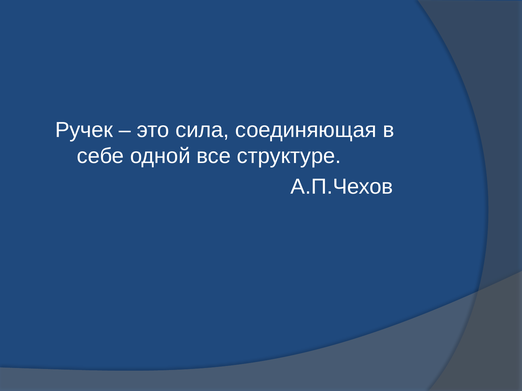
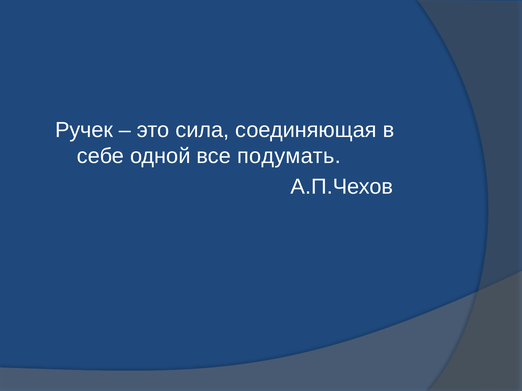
структуре: структуре -> подумать
